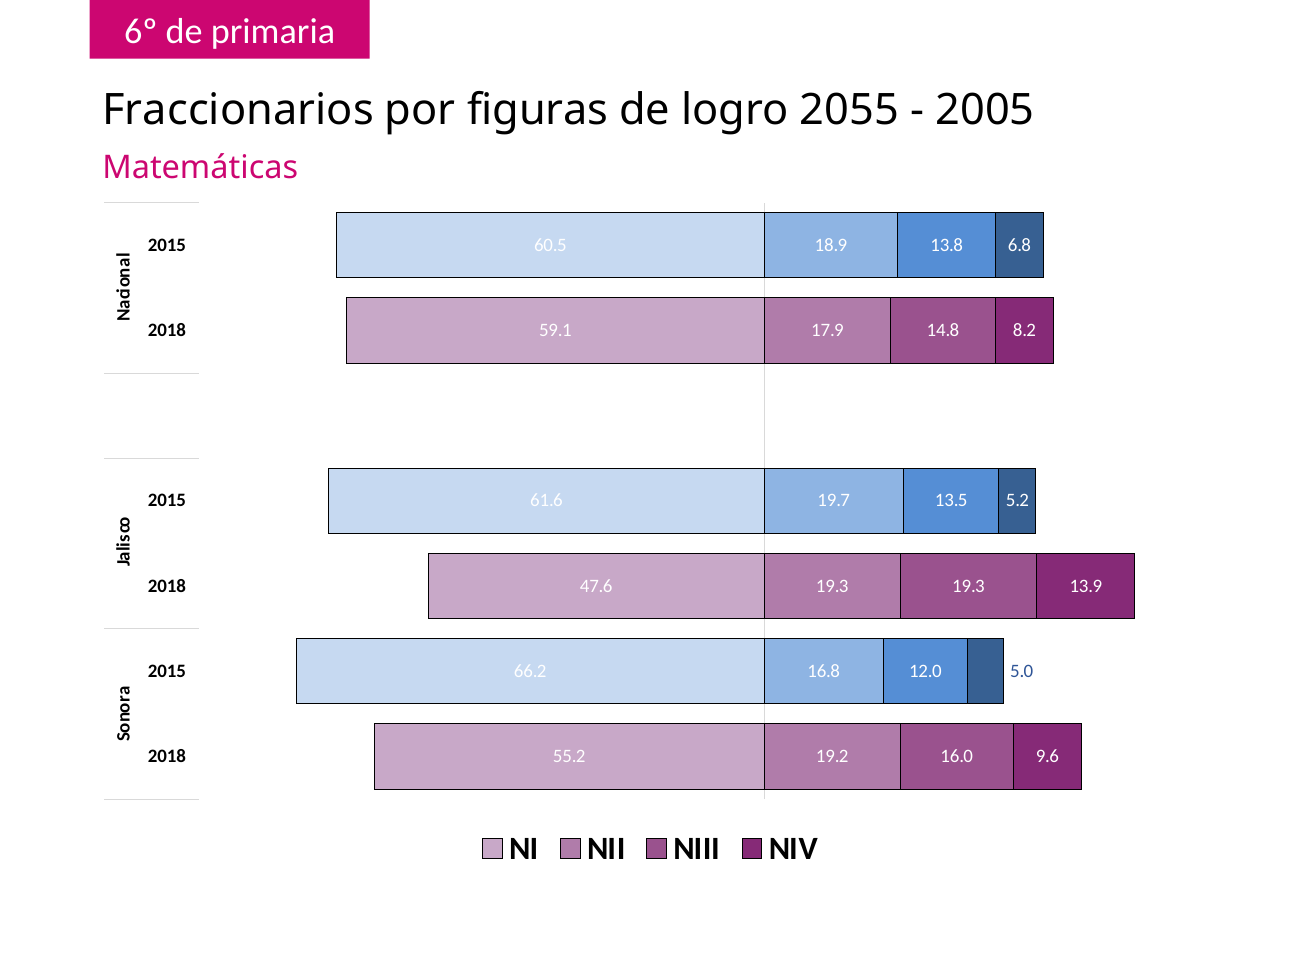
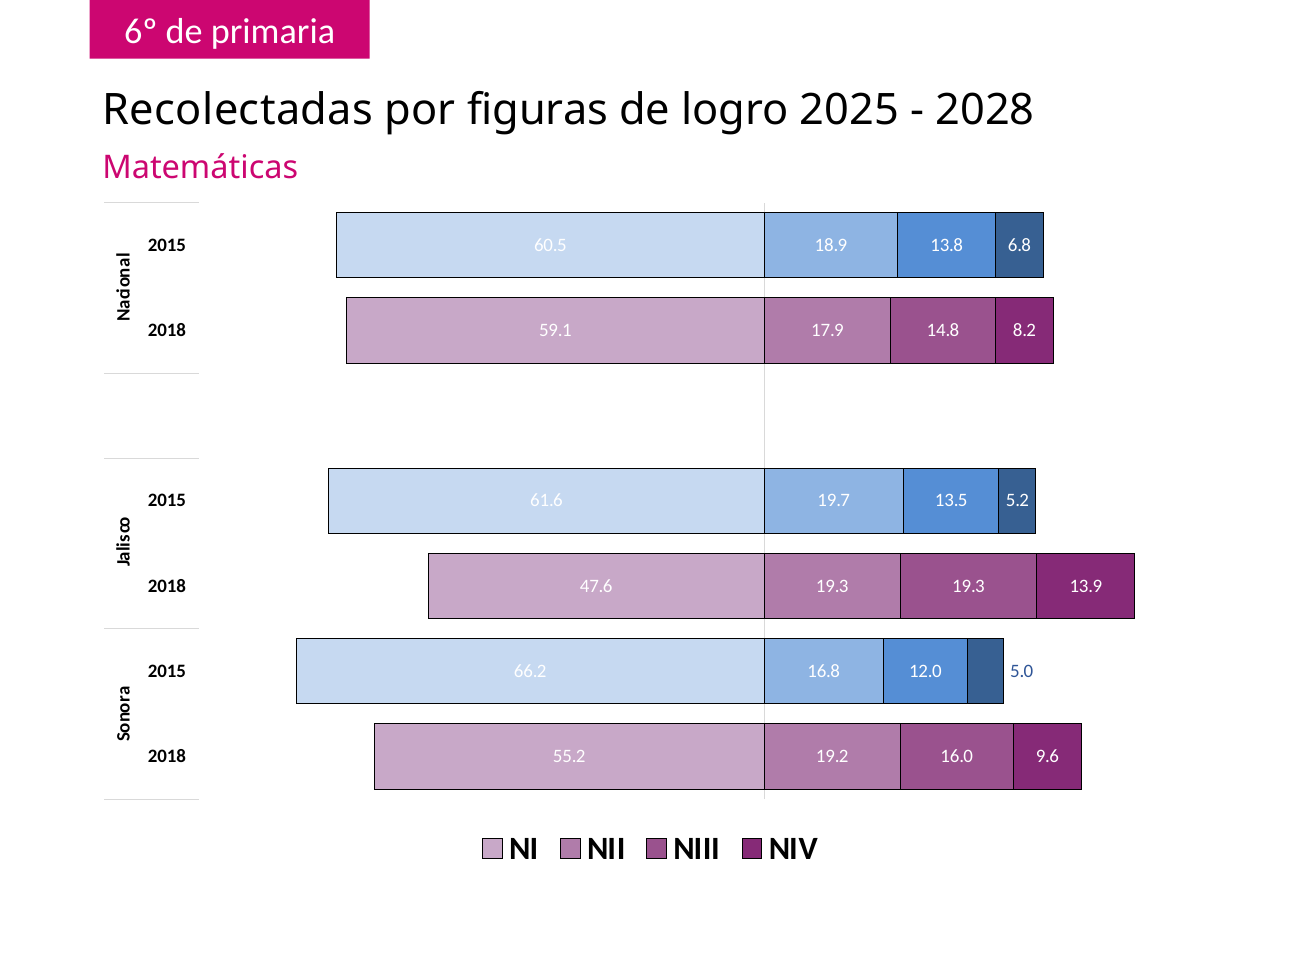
Fraccionarios: Fraccionarios -> Recolectadas
2055: 2055 -> 2025
2005: 2005 -> 2028
